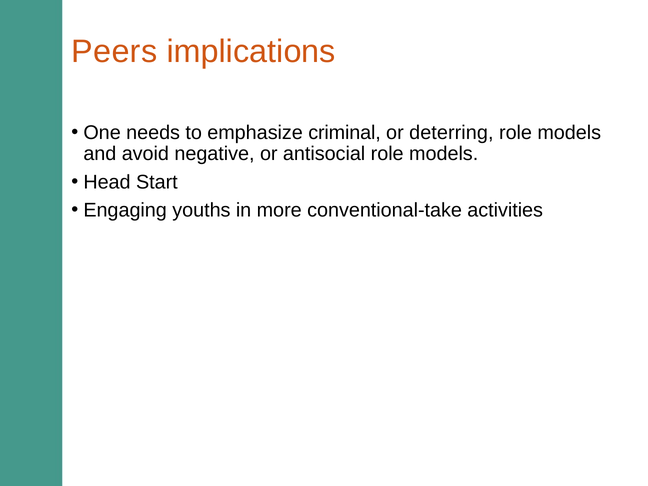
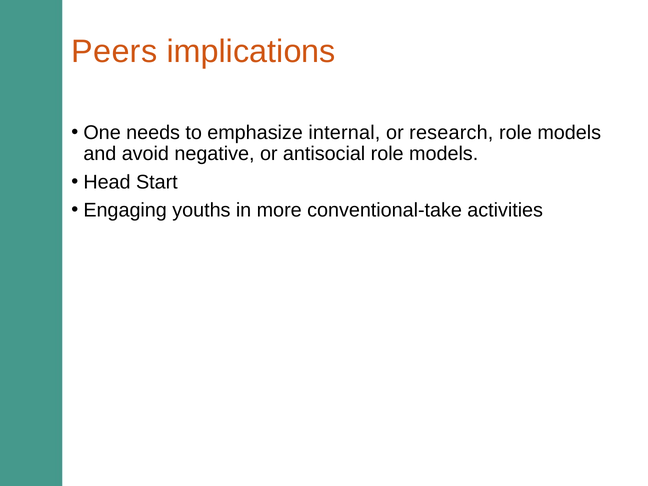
criminal: criminal -> internal
deterring: deterring -> research
